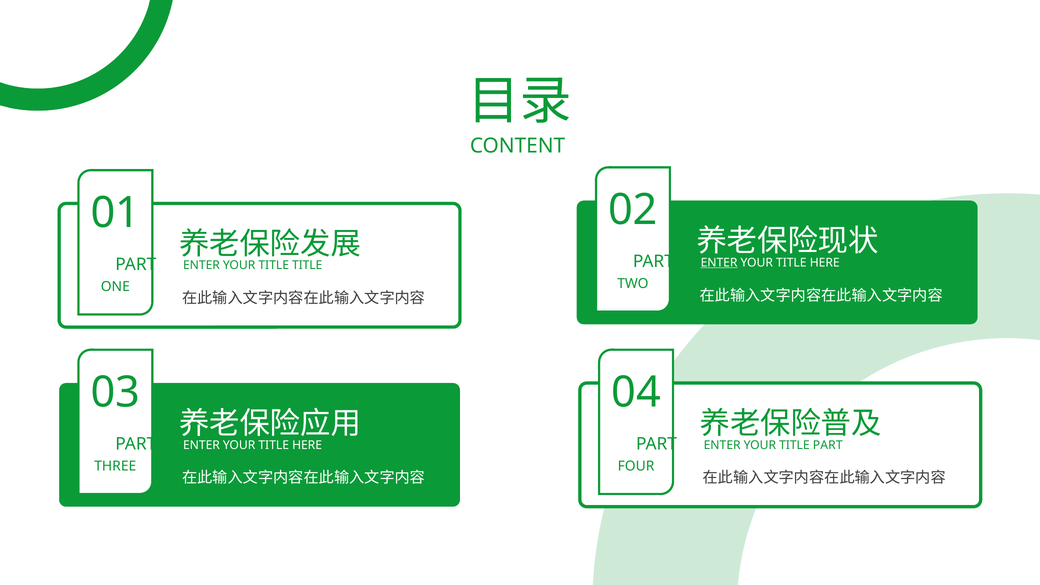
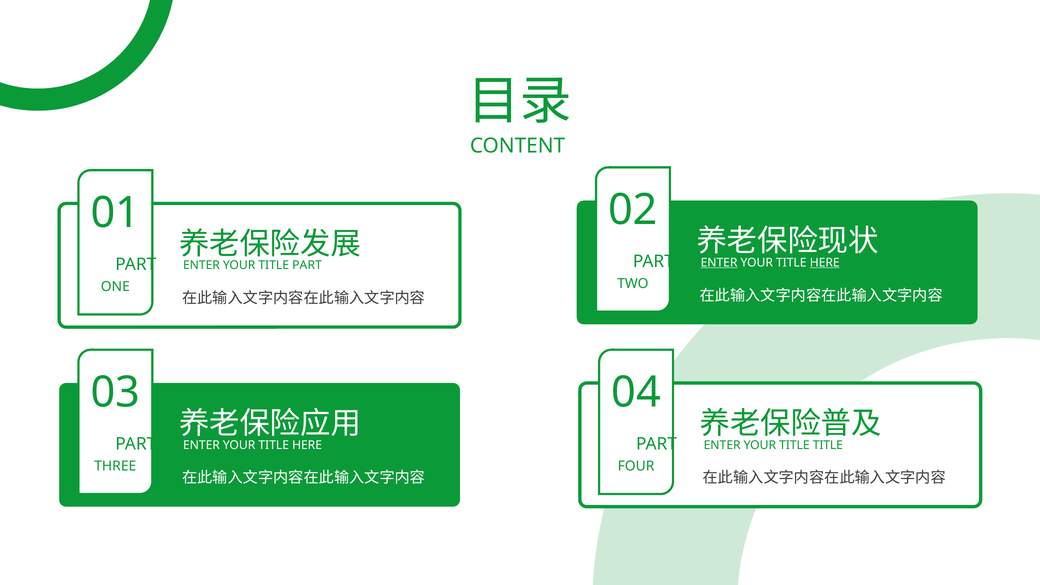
HERE at (825, 263) underline: none -> present
TITLE TITLE: TITLE -> PART
TITLE PART: PART -> TITLE
